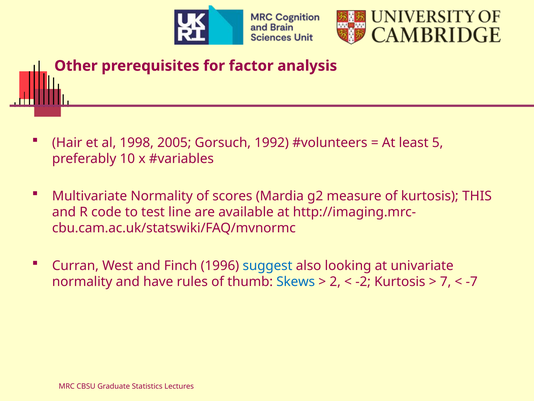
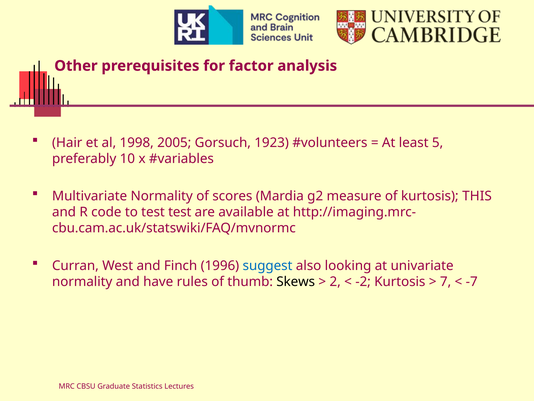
1992: 1992 -> 1923
test line: line -> test
Skews colour: blue -> black
